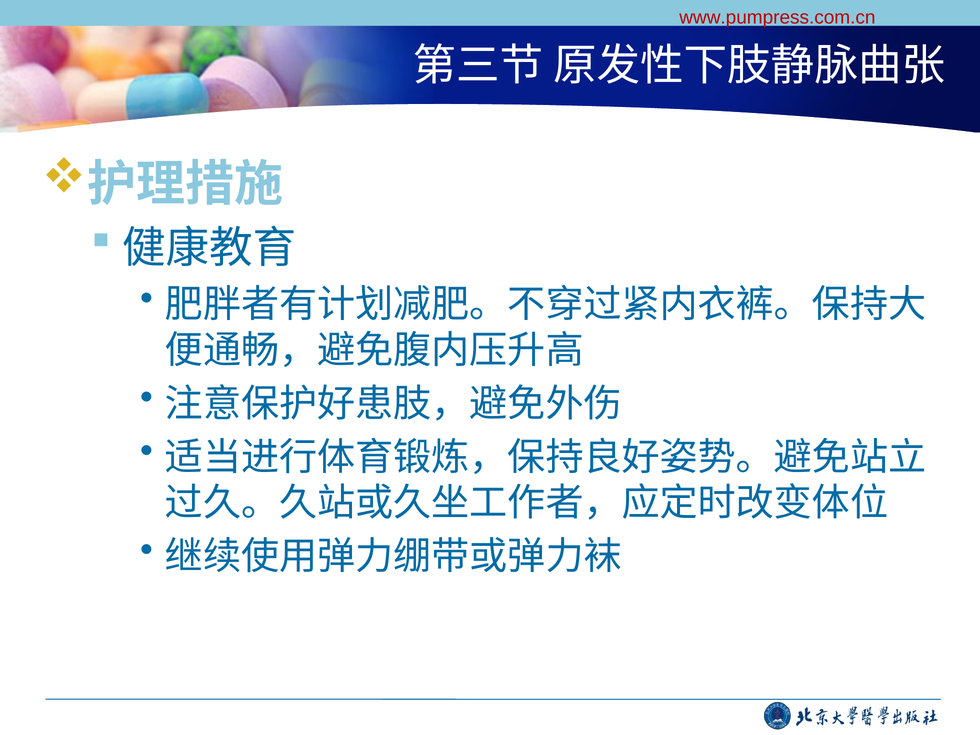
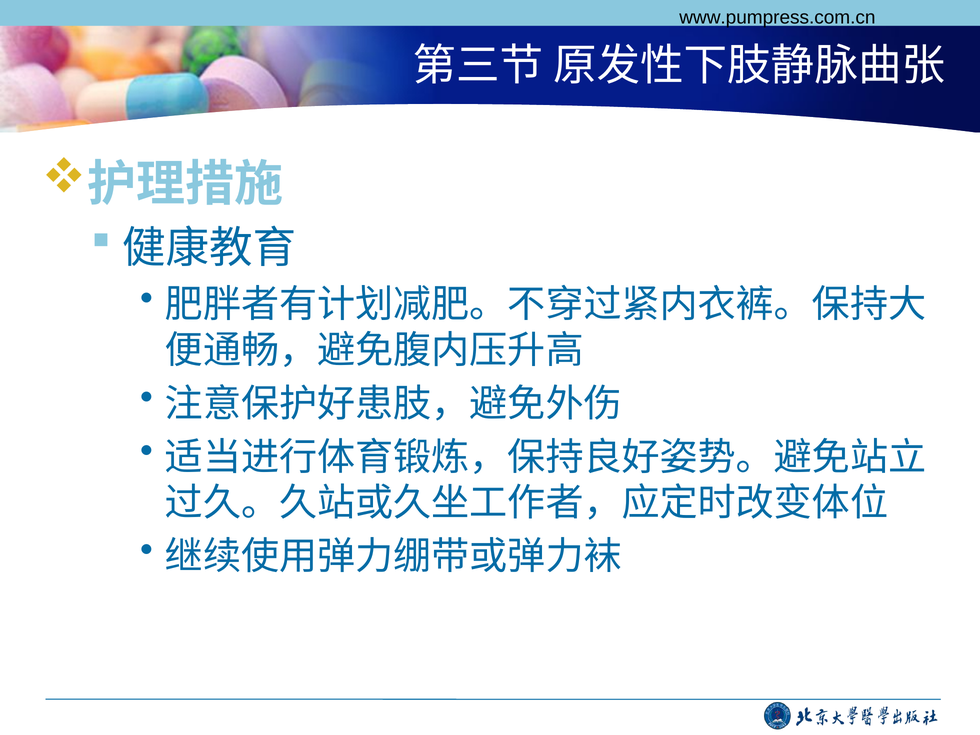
www.pumpress.com.cn colour: red -> black
